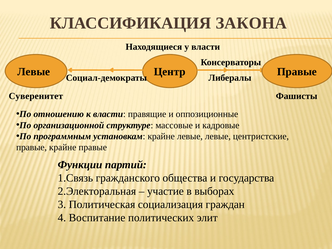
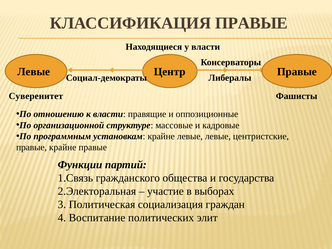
КЛАССИФИКАЦИЯ ЗАКОНА: ЗАКОНА -> ПРАВЫЕ
